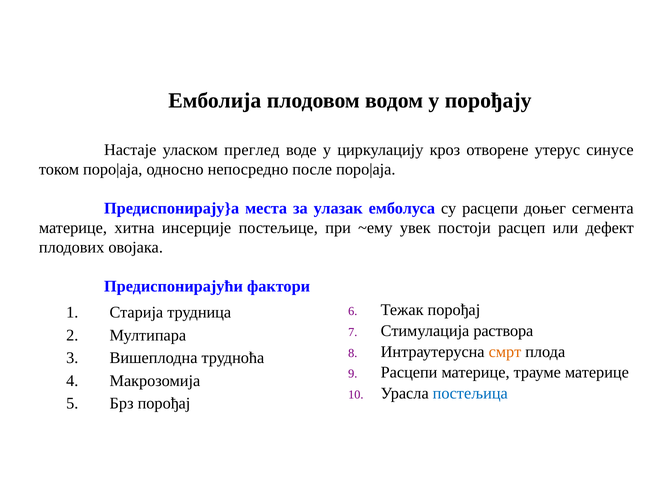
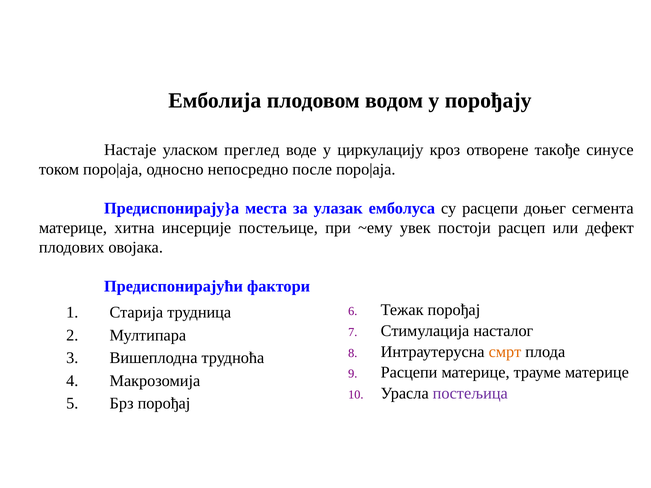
утерус: утерус -> такође
раствора: раствора -> насталог
постељица colour: blue -> purple
